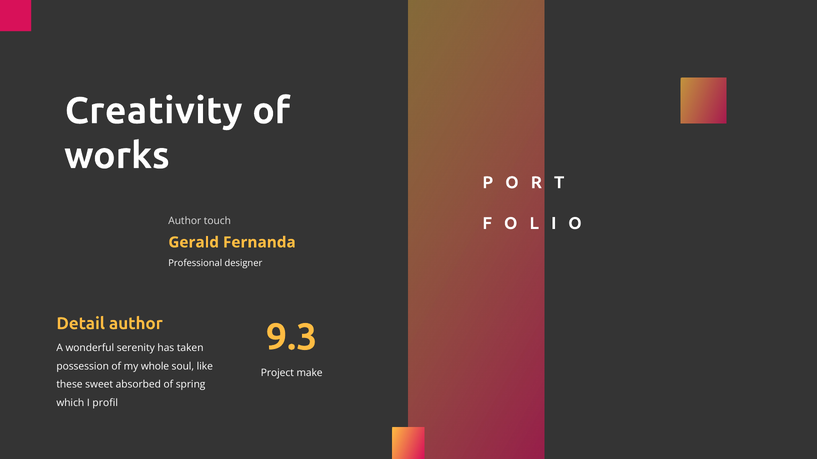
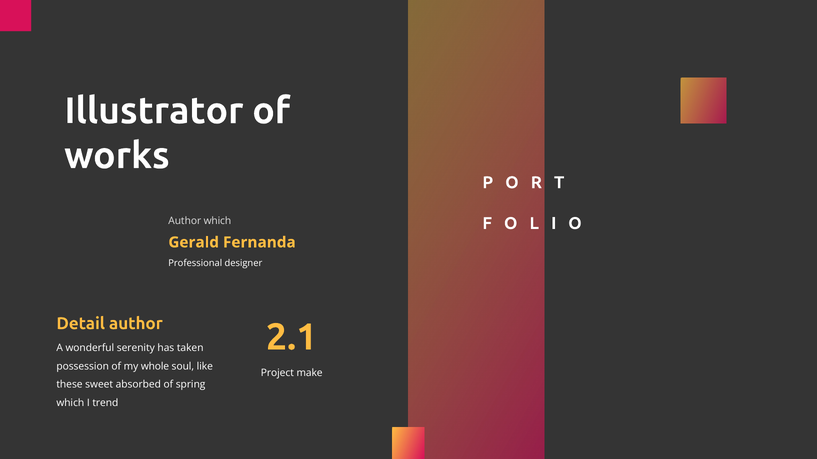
Creativity: Creativity -> Illustrator
Author touch: touch -> which
9.3: 9.3 -> 2.1
profil: profil -> trend
